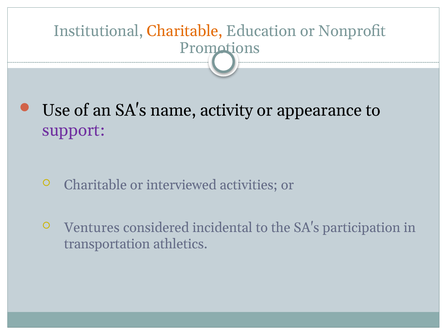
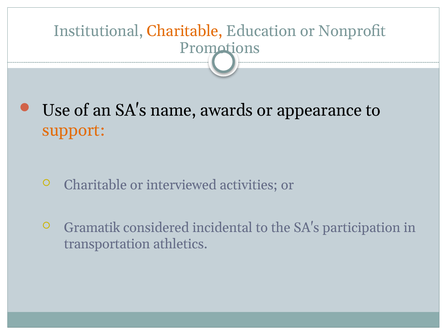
activity: activity -> awards
support colour: purple -> orange
Ventures: Ventures -> Gramatik
